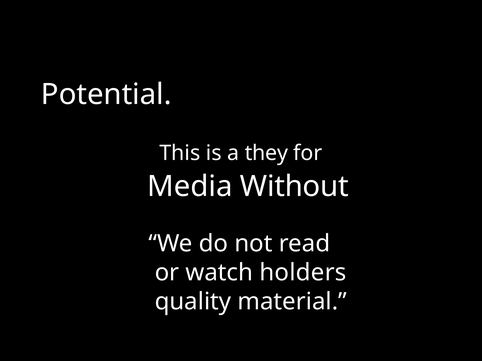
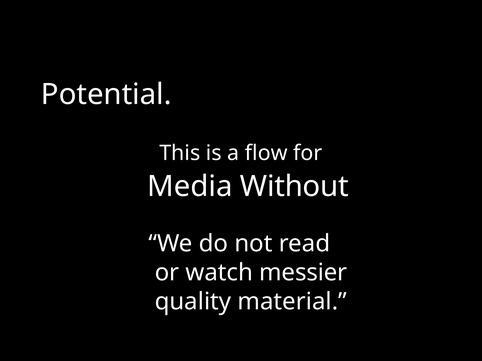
they: they -> flow
holders: holders -> messier
